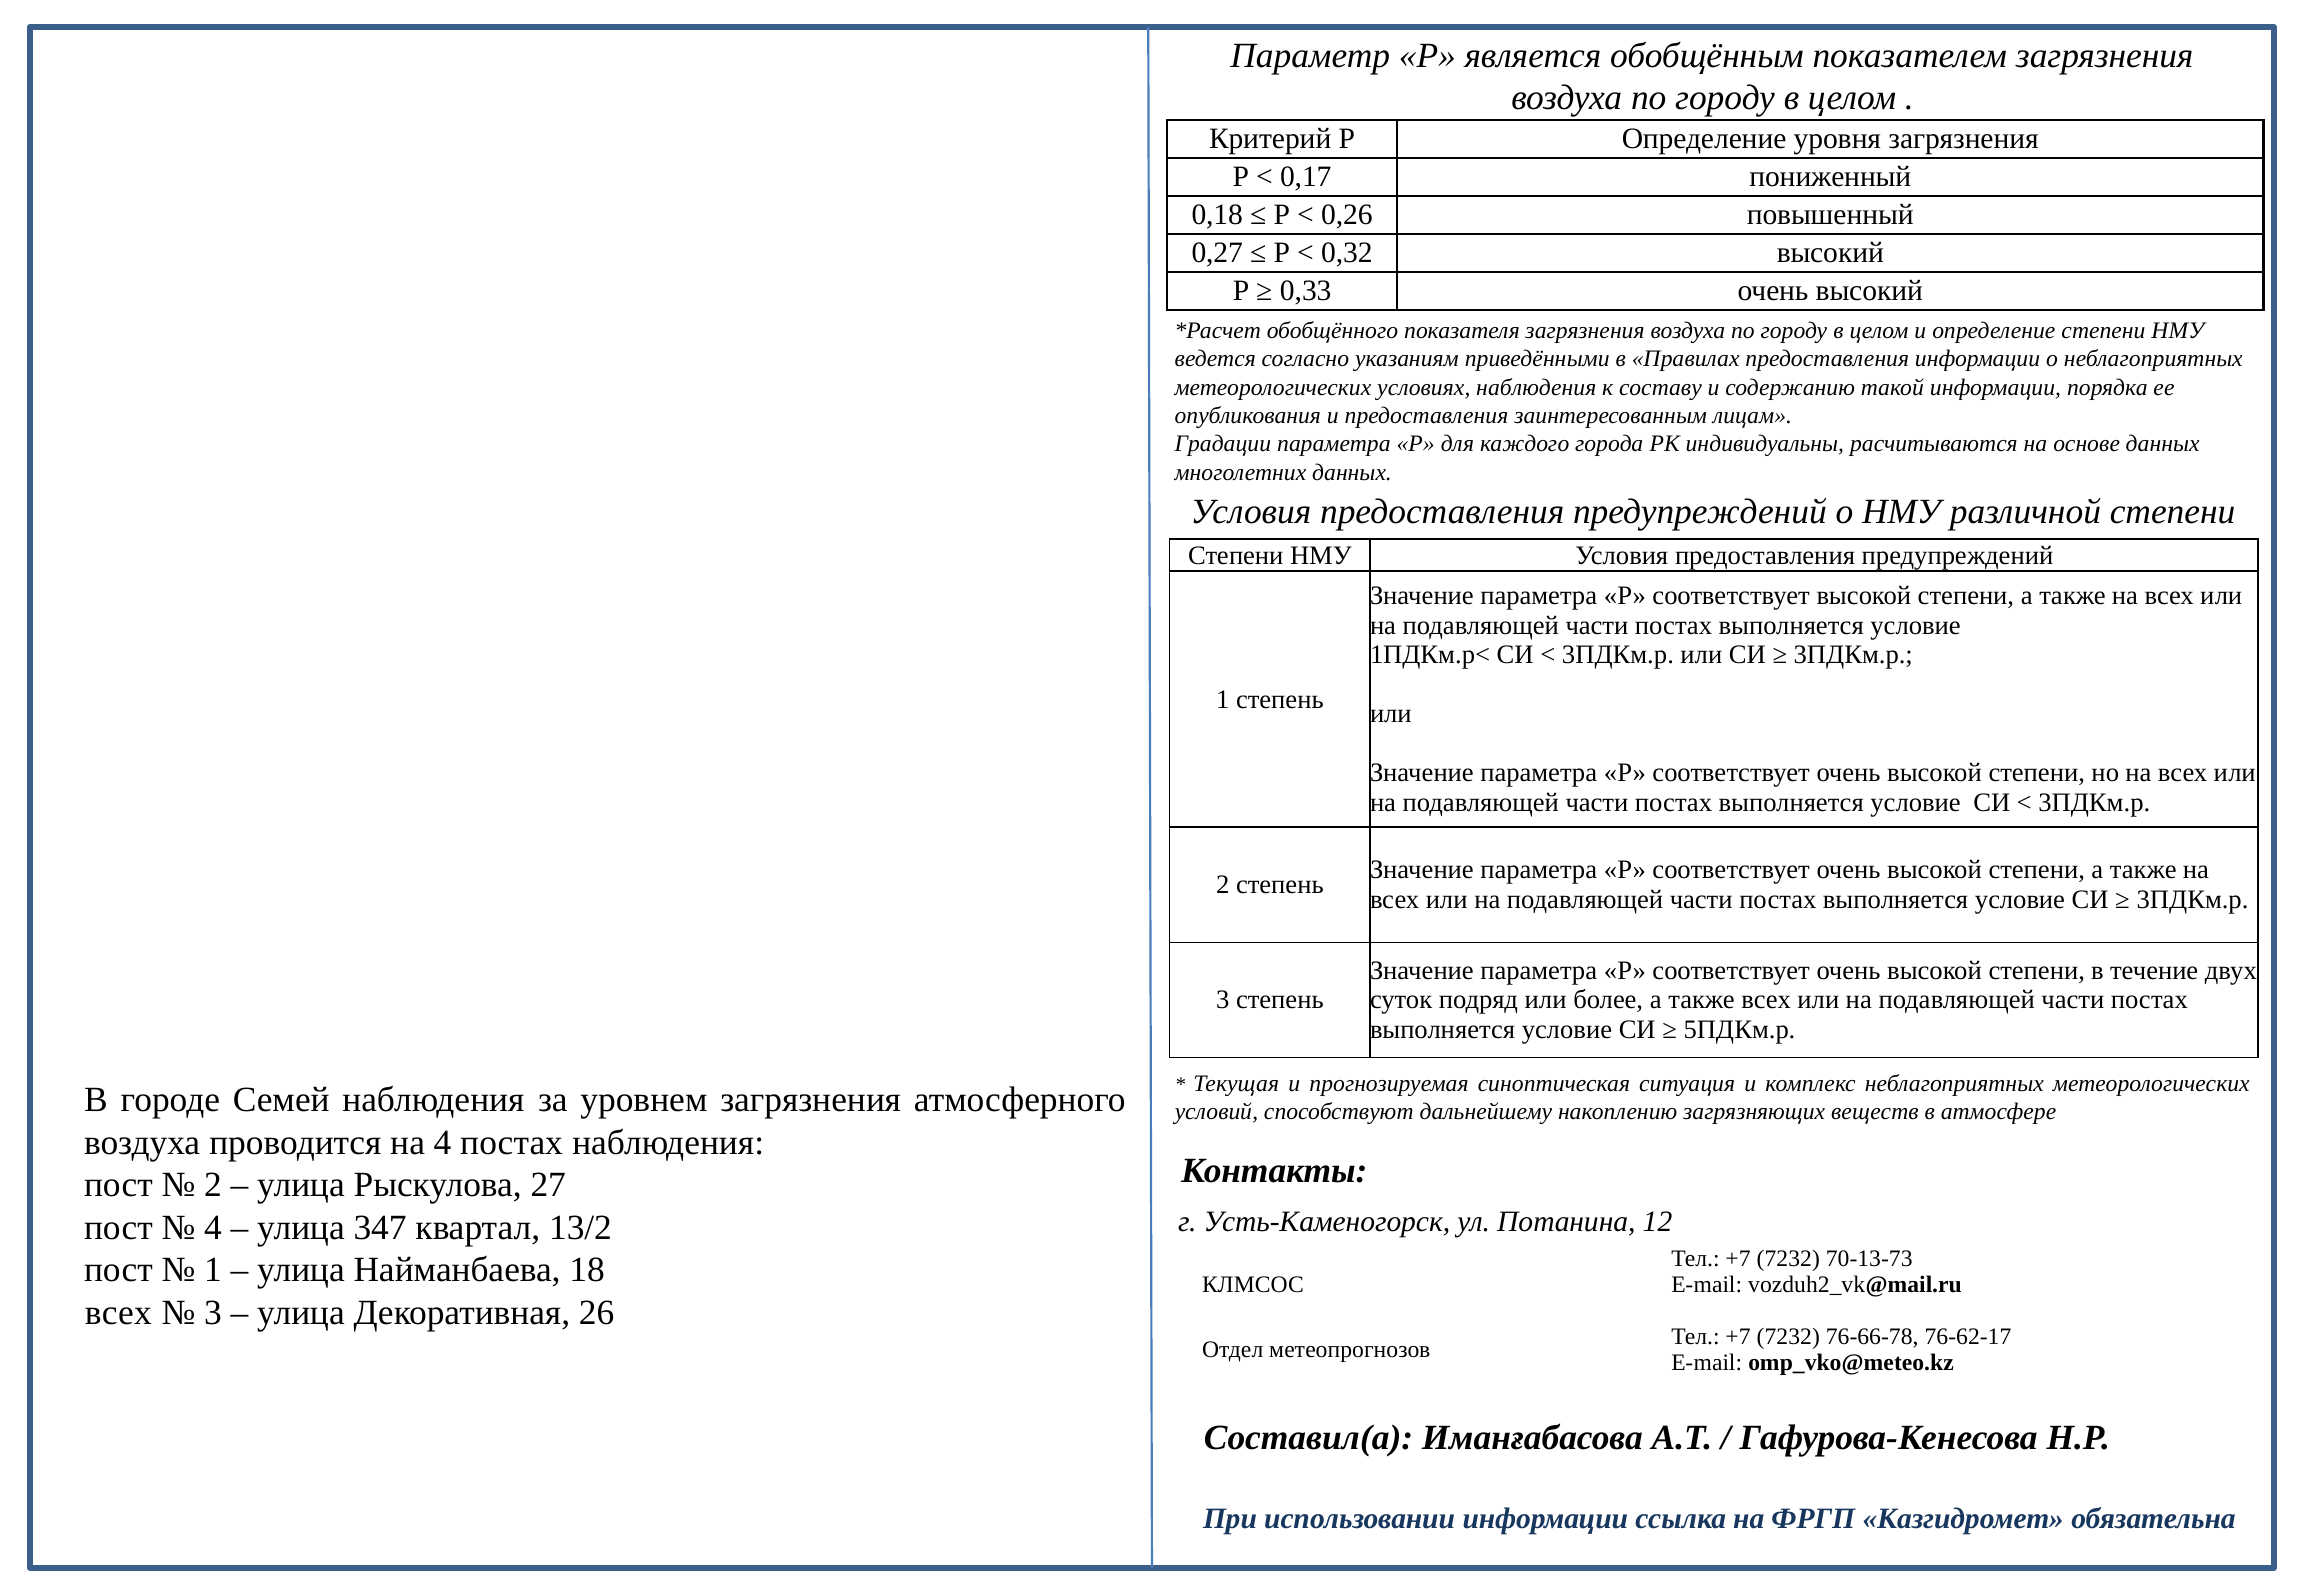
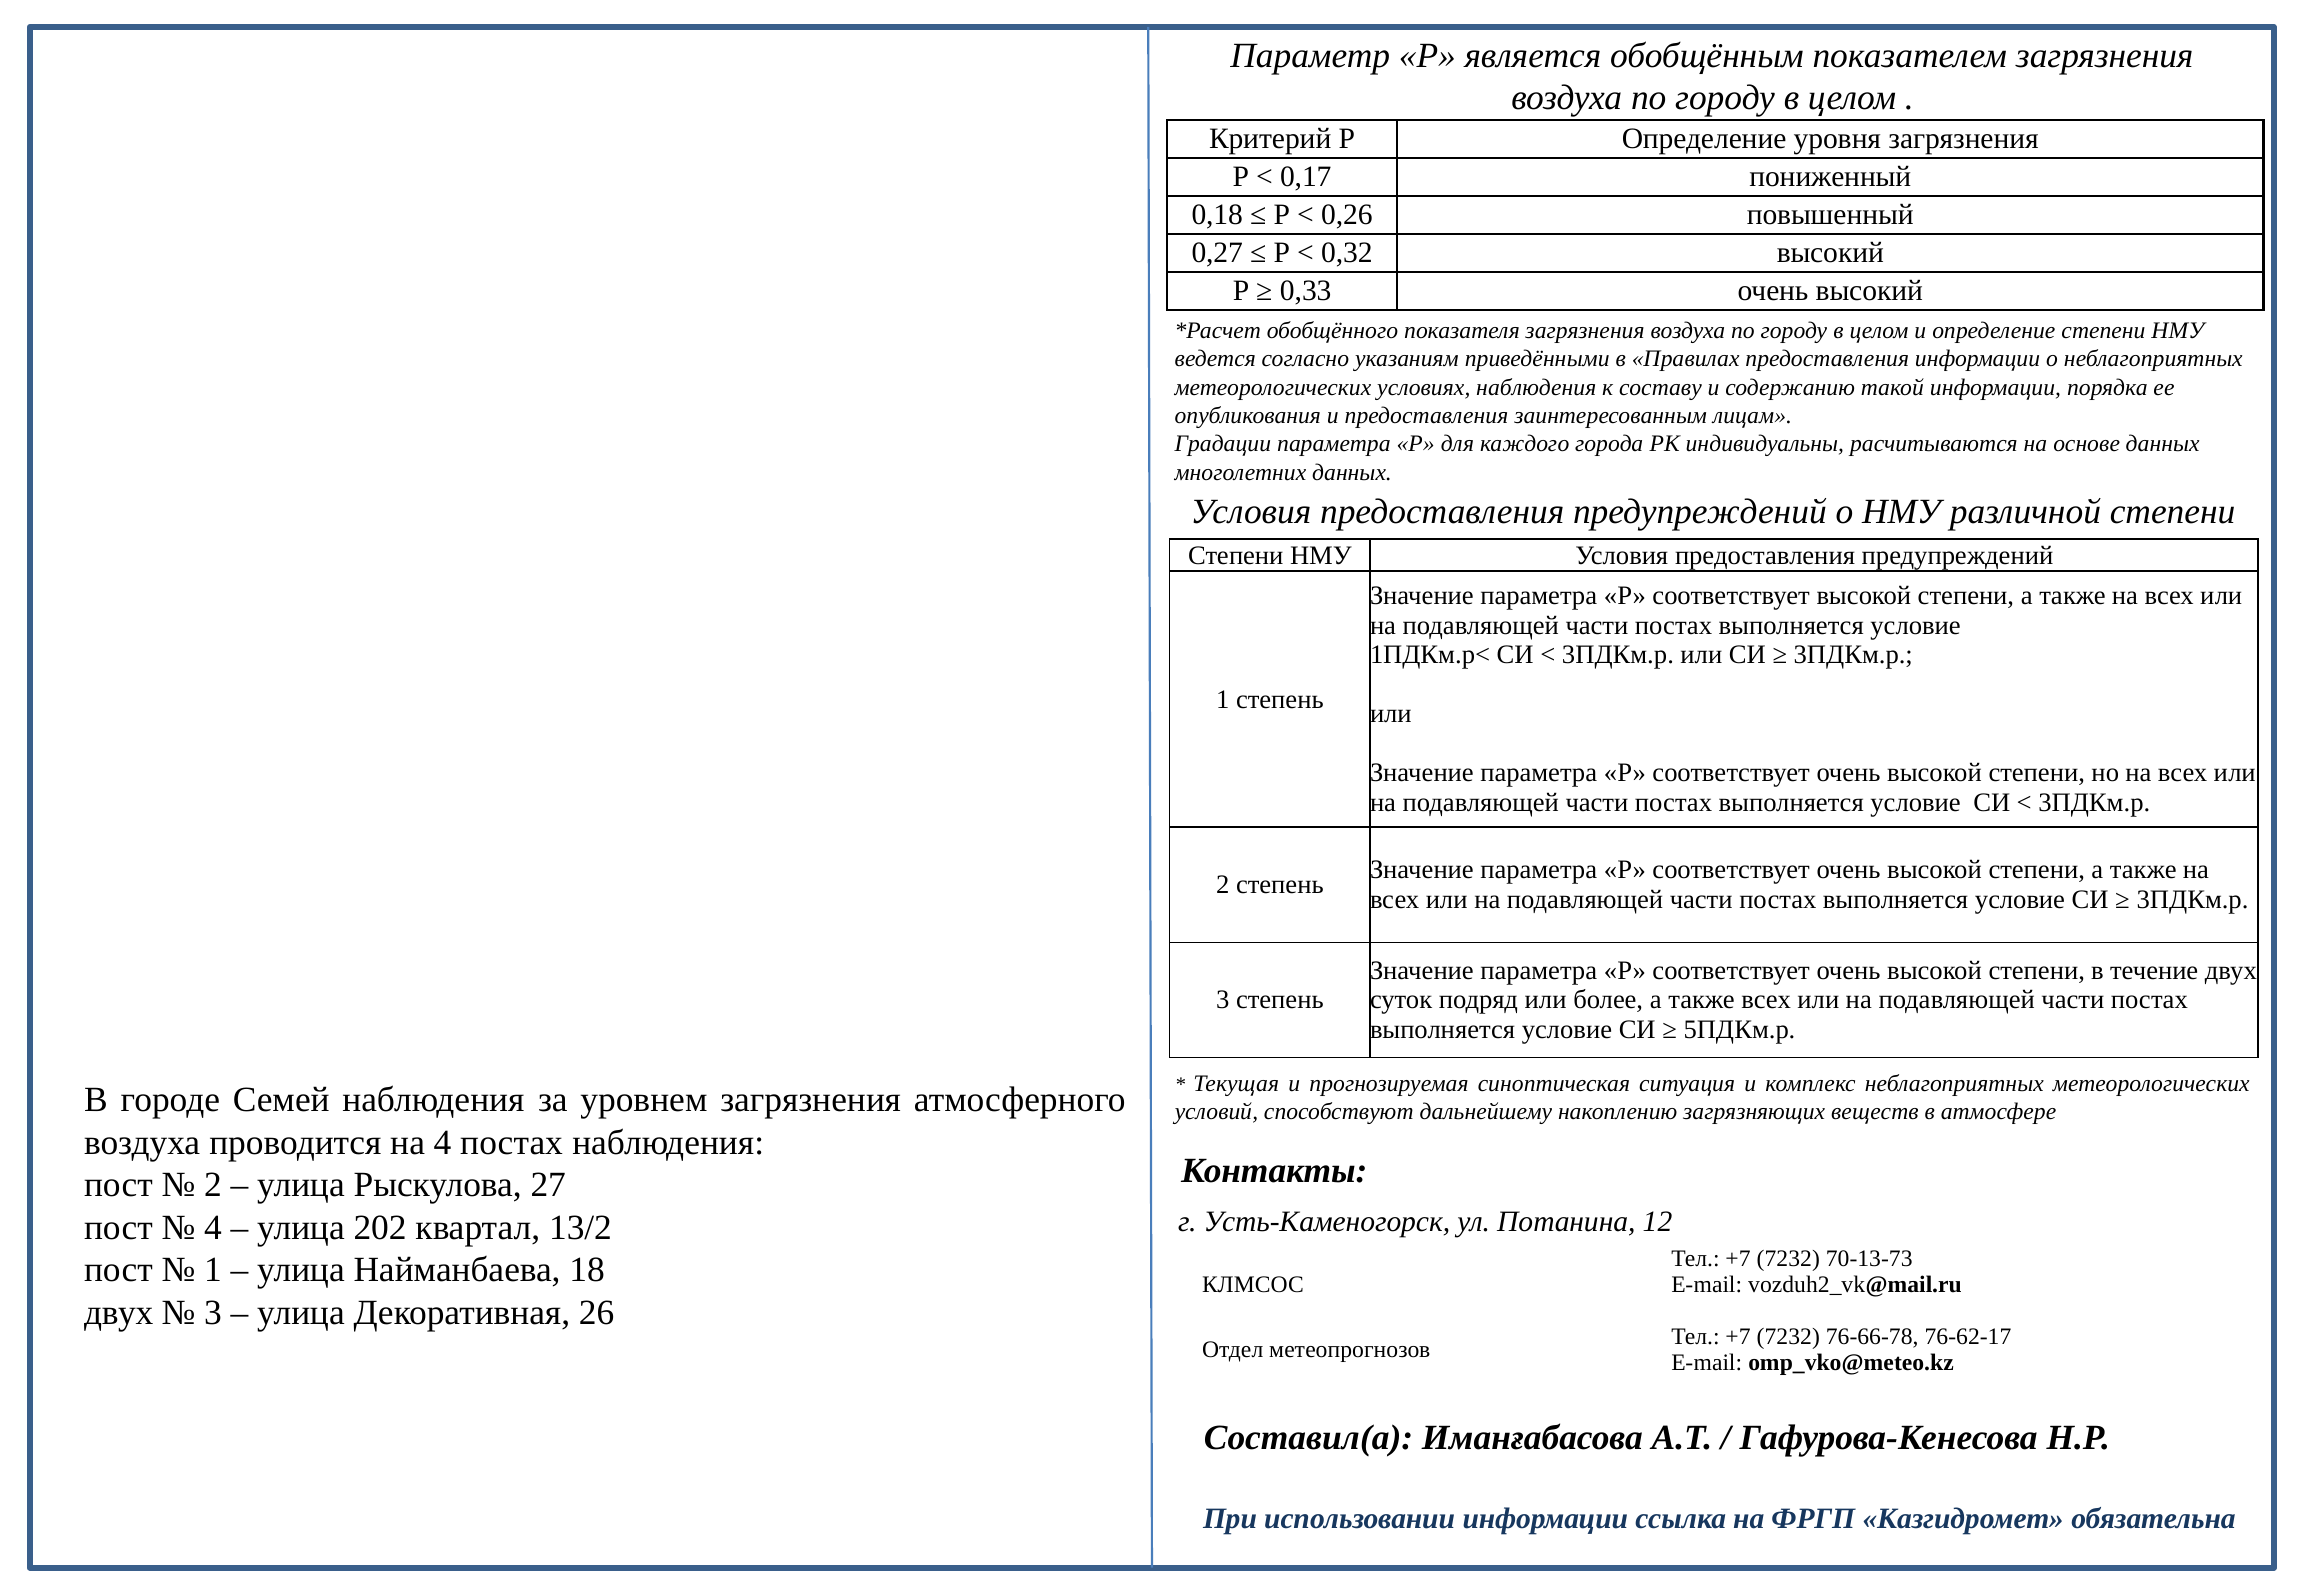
347: 347 -> 202
всех at (118, 1313): всех -> двух
